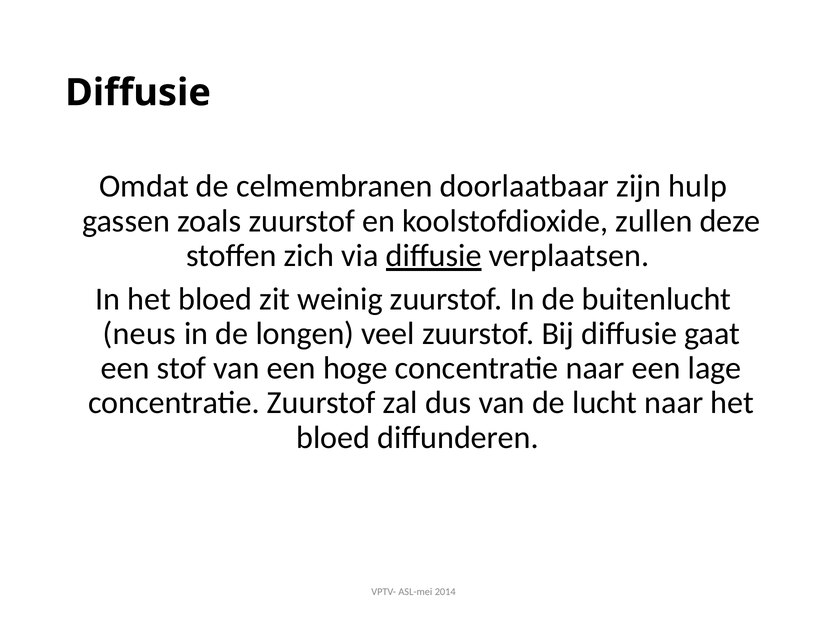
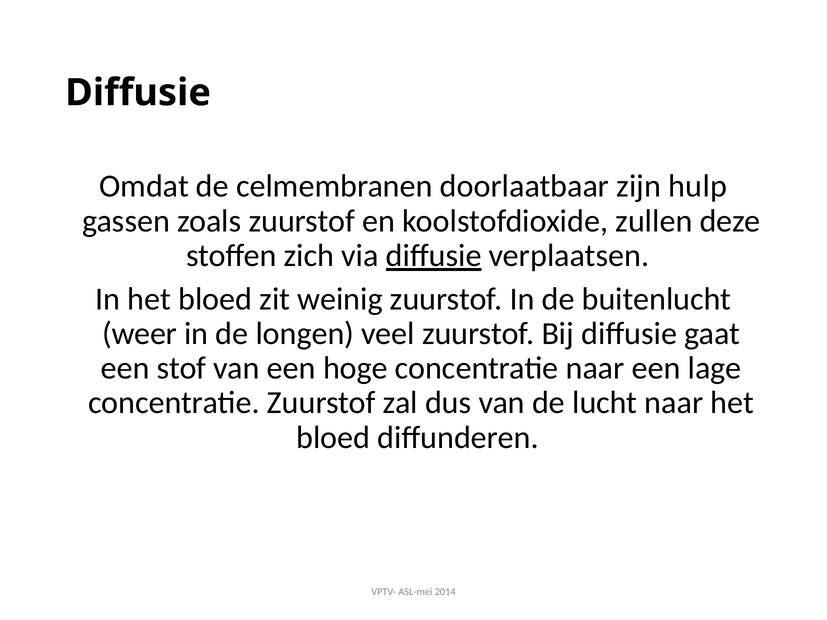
neus: neus -> weer
